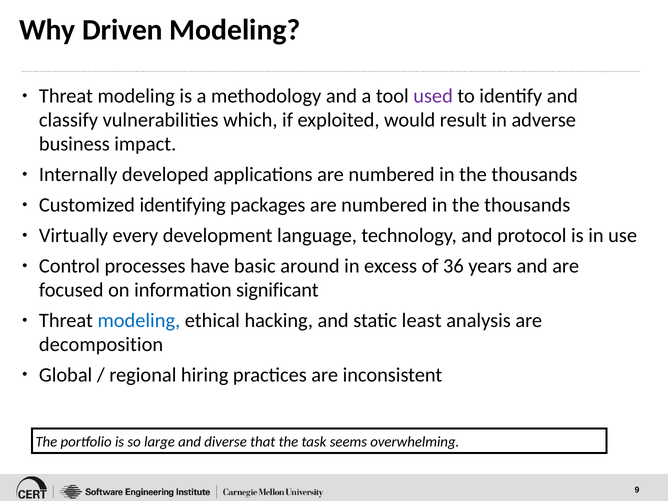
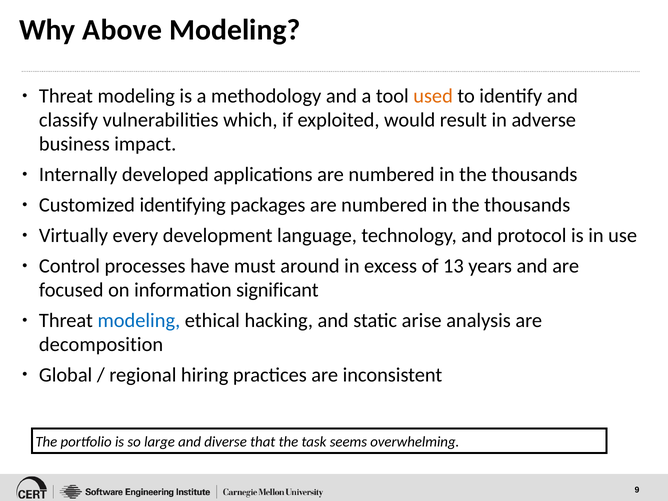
Driven: Driven -> Above
used colour: purple -> orange
basic: basic -> must
36: 36 -> 13
least: least -> arise
